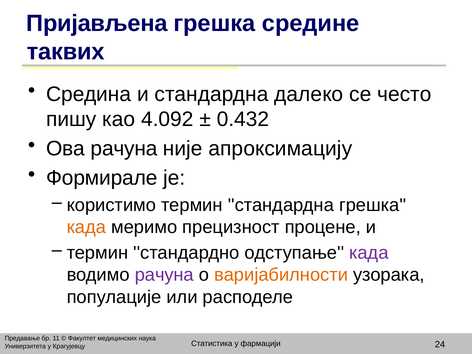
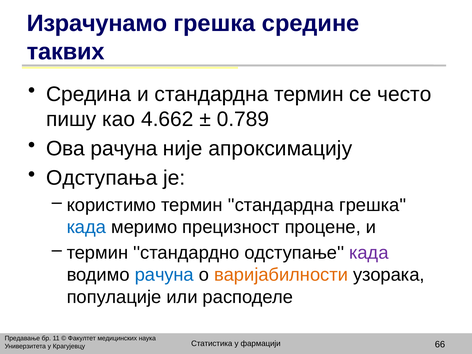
Пријављена: Пријављена -> Израчунамо
стандардна далеко: далеко -> термин
4.092: 4.092 -> 4.662
0.432: 0.432 -> 0.789
Формирале: Формирале -> Одступања
када at (86, 227) colour: orange -> blue
рачуна at (164, 275) colour: purple -> blue
24: 24 -> 66
